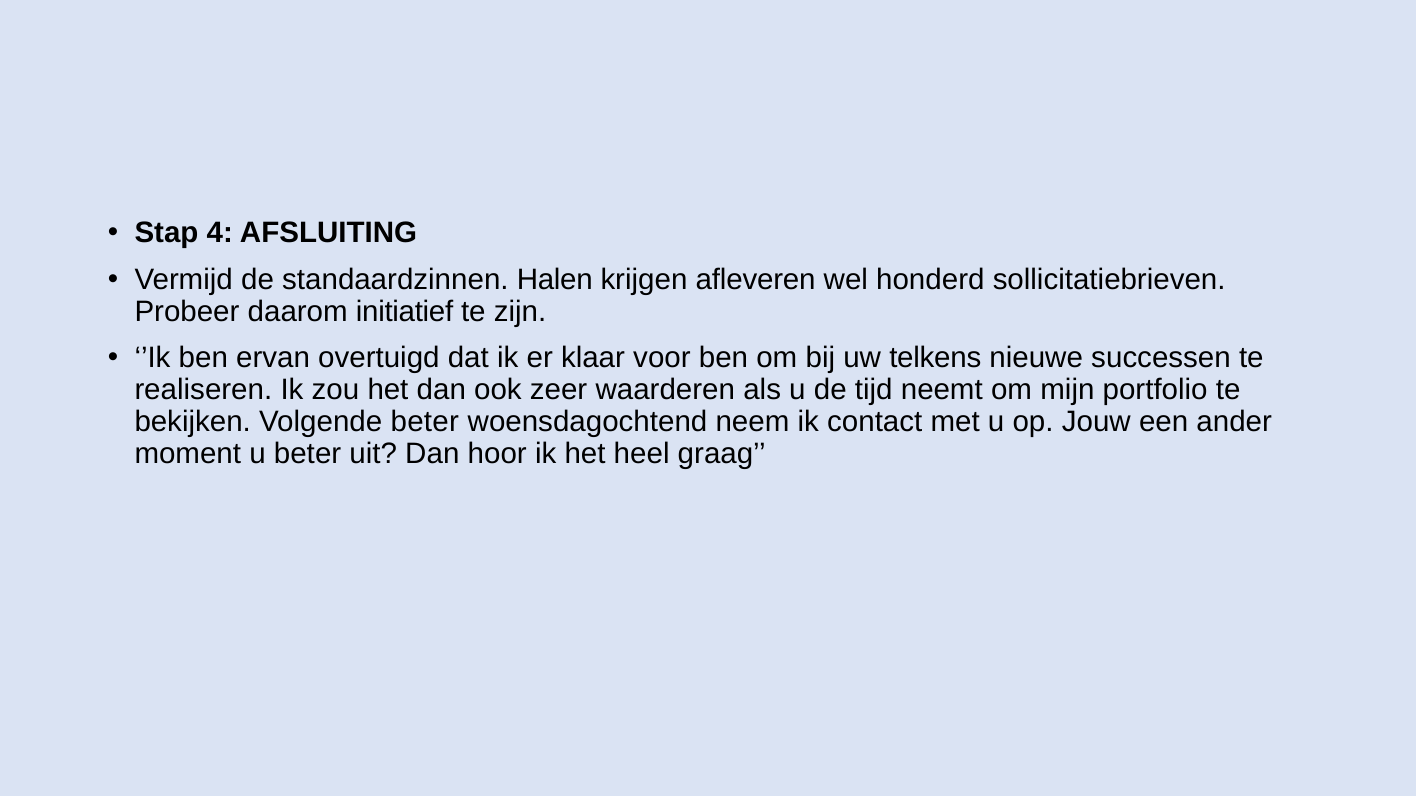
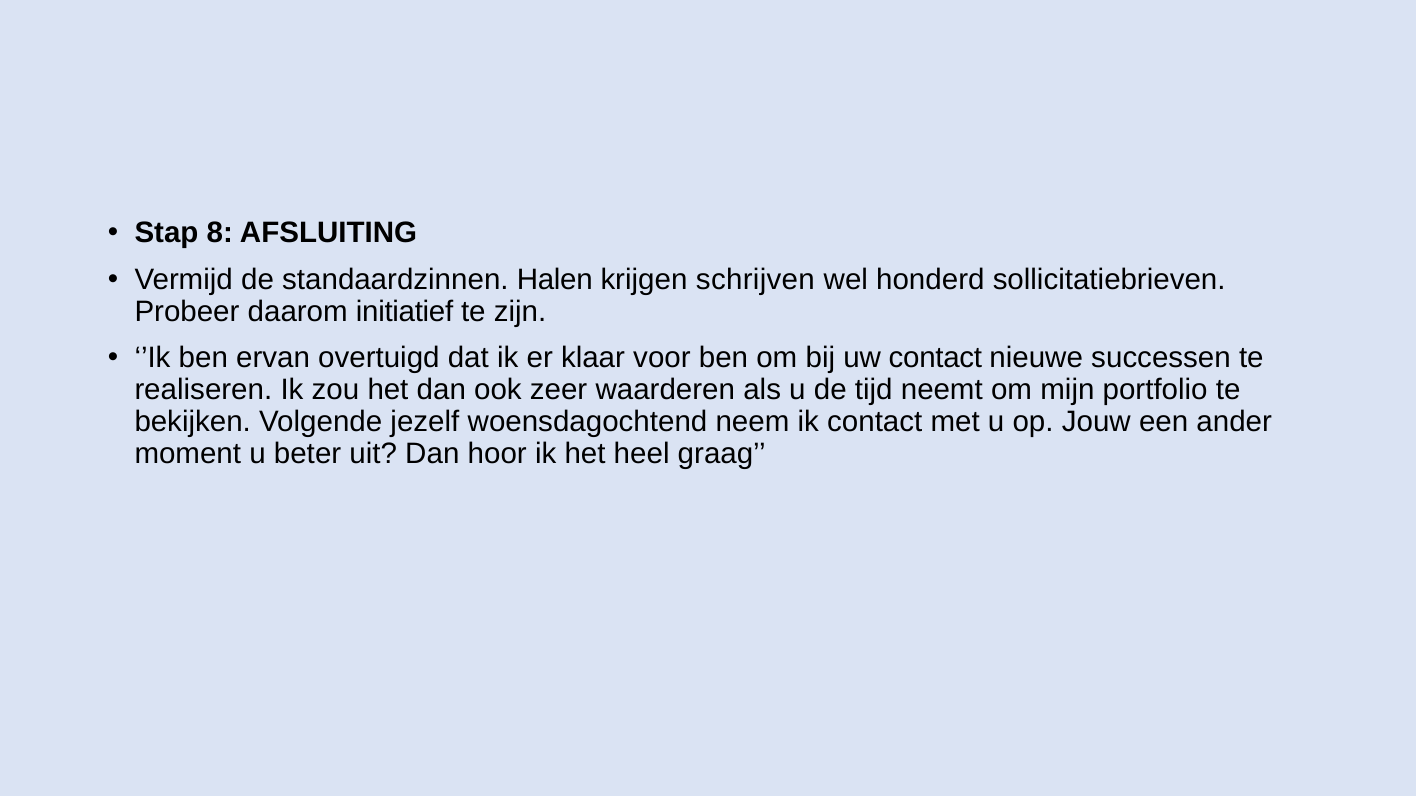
4: 4 -> 8
afleveren: afleveren -> schrijven
uw telkens: telkens -> contact
Volgende beter: beter -> jezelf
